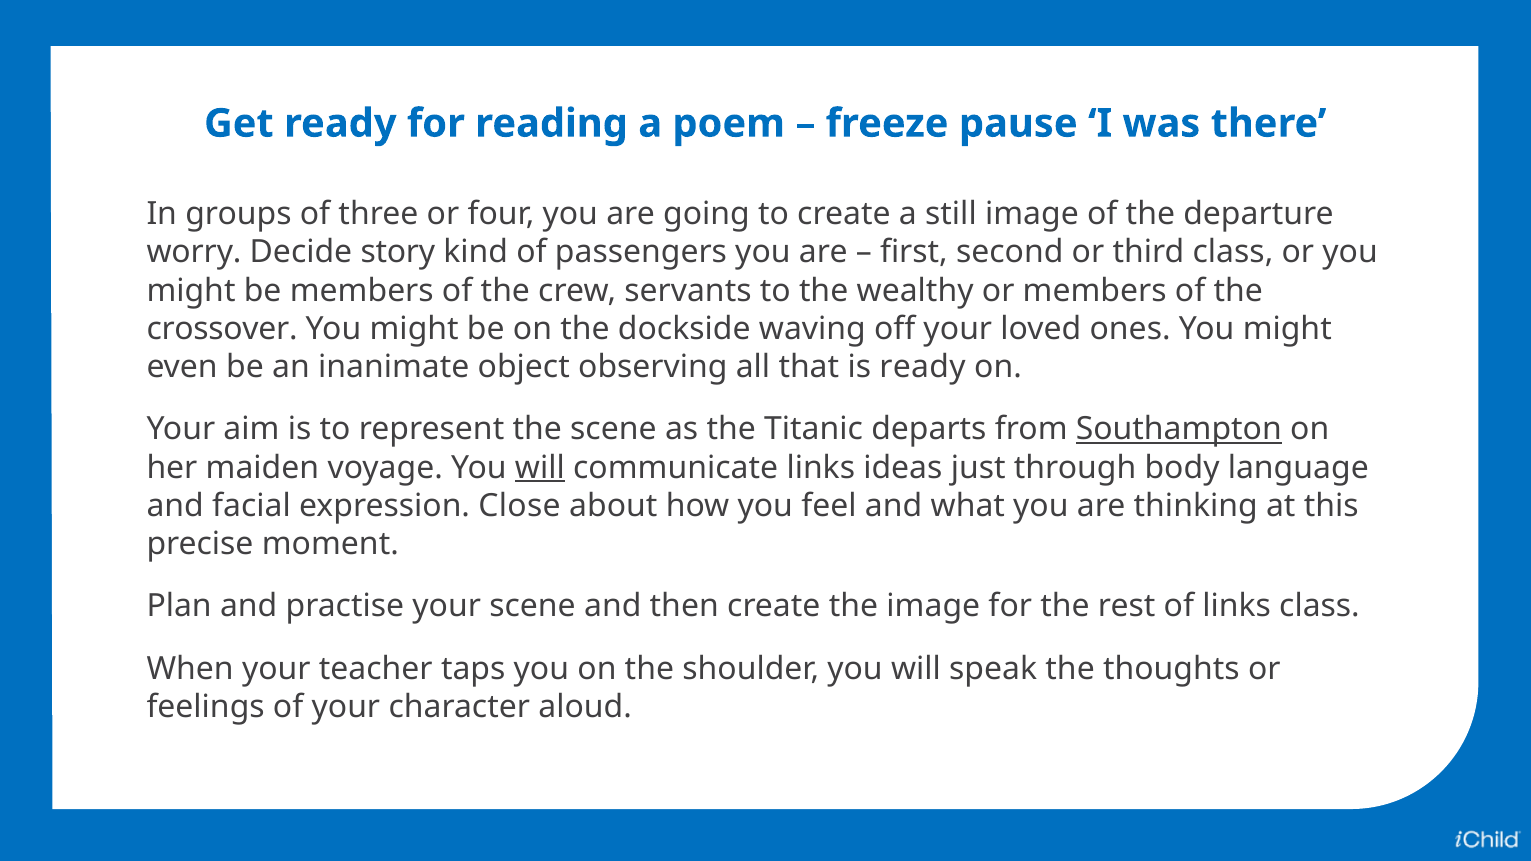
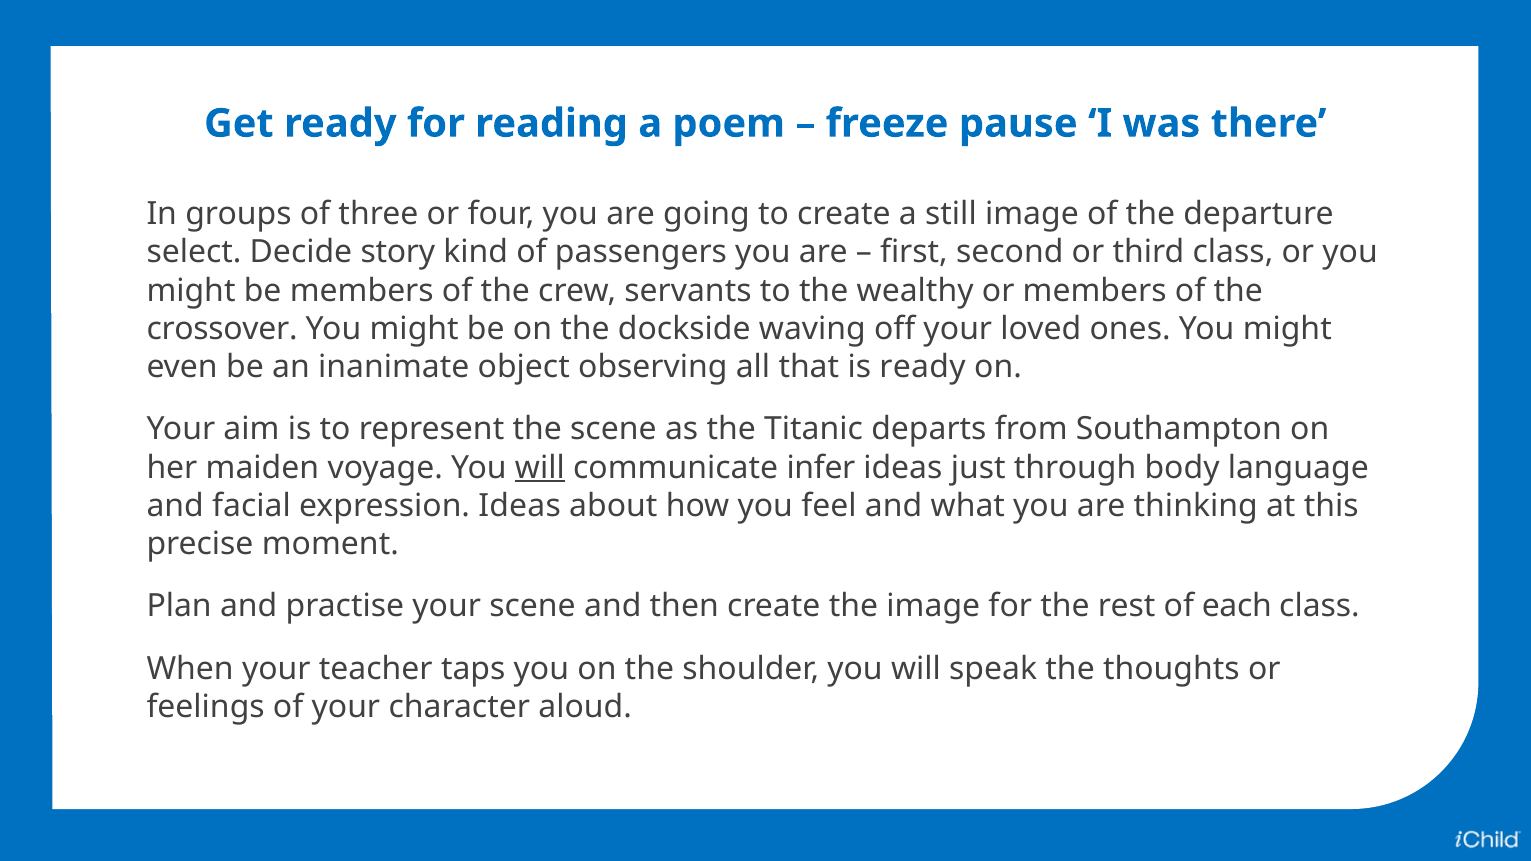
worry: worry -> select
Southampton underline: present -> none
communicate links: links -> infer
expression Close: Close -> Ideas
of links: links -> each
